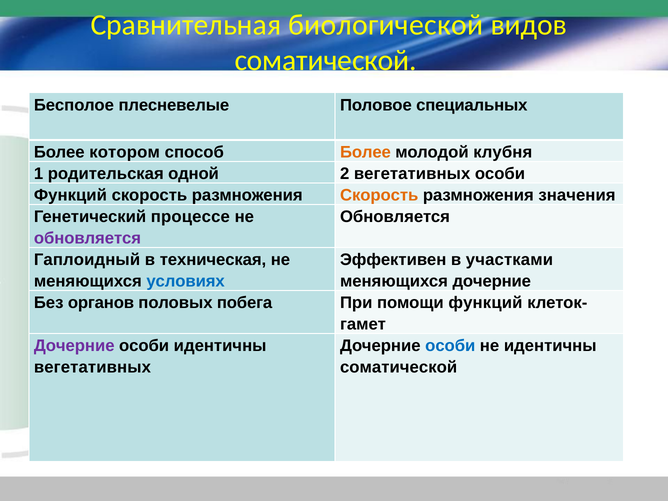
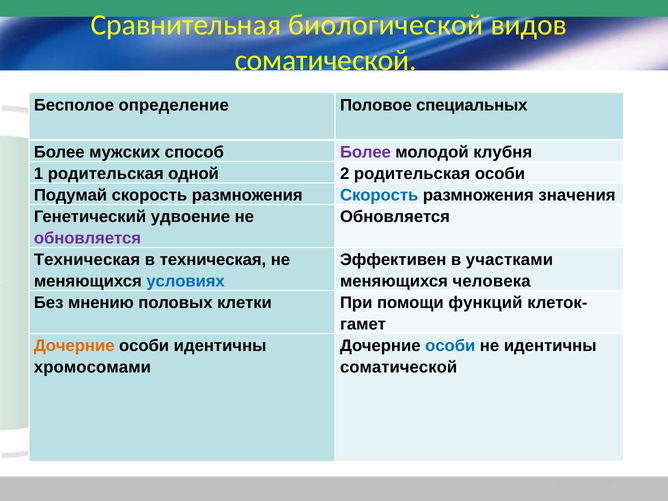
плесневелые: плесневелые -> определение
котором: котором -> мужских
Более at (365, 152) colour: orange -> purple
2 вегетативных: вегетативных -> родительская
Функций at (70, 195): Функций -> Подумай
Скорость at (379, 195) colour: orange -> blue
процессе: процессе -> удвоение
Гаплоидный at (87, 260): Гаплоидный -> Техническая
меняющихся дочерние: дочерние -> человека
органов: органов -> мнению
побега: побега -> клетки
Дочерние at (74, 346) colour: purple -> orange
вегетативных at (92, 367): вегетативных -> хромосомами
